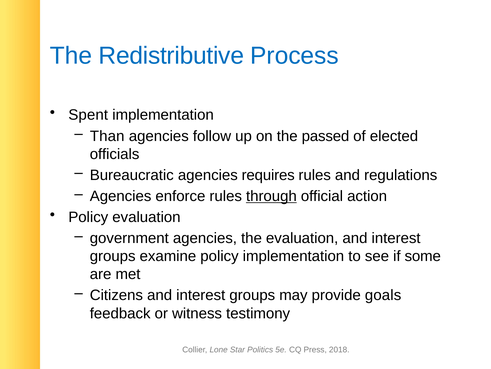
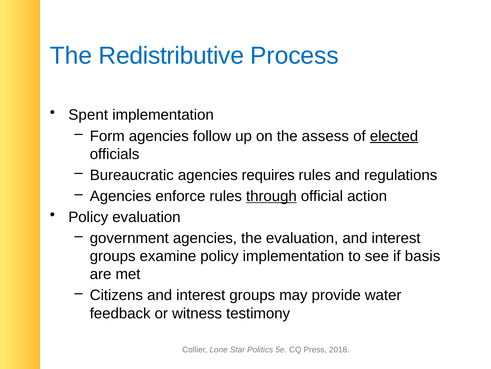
Than: Than -> Form
passed: passed -> assess
elected underline: none -> present
some: some -> basis
goals: goals -> water
